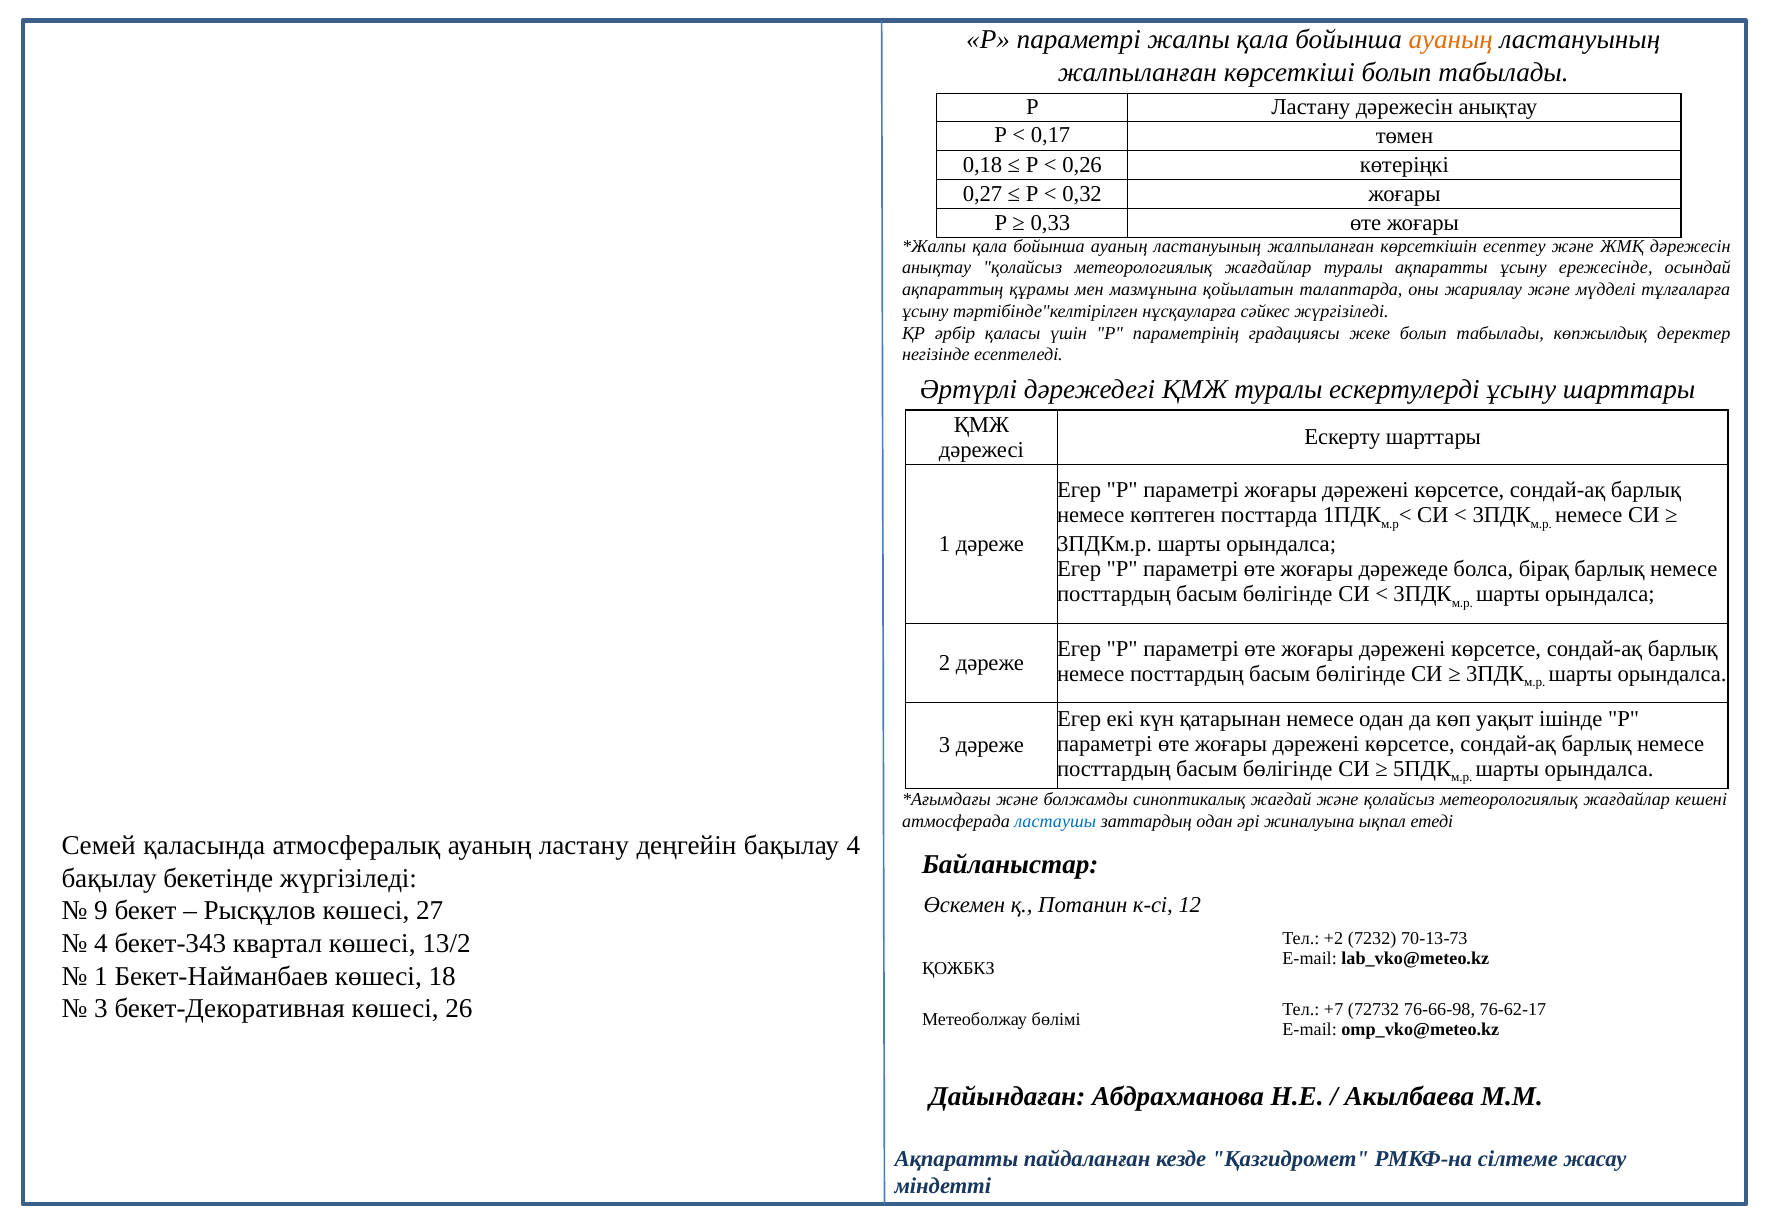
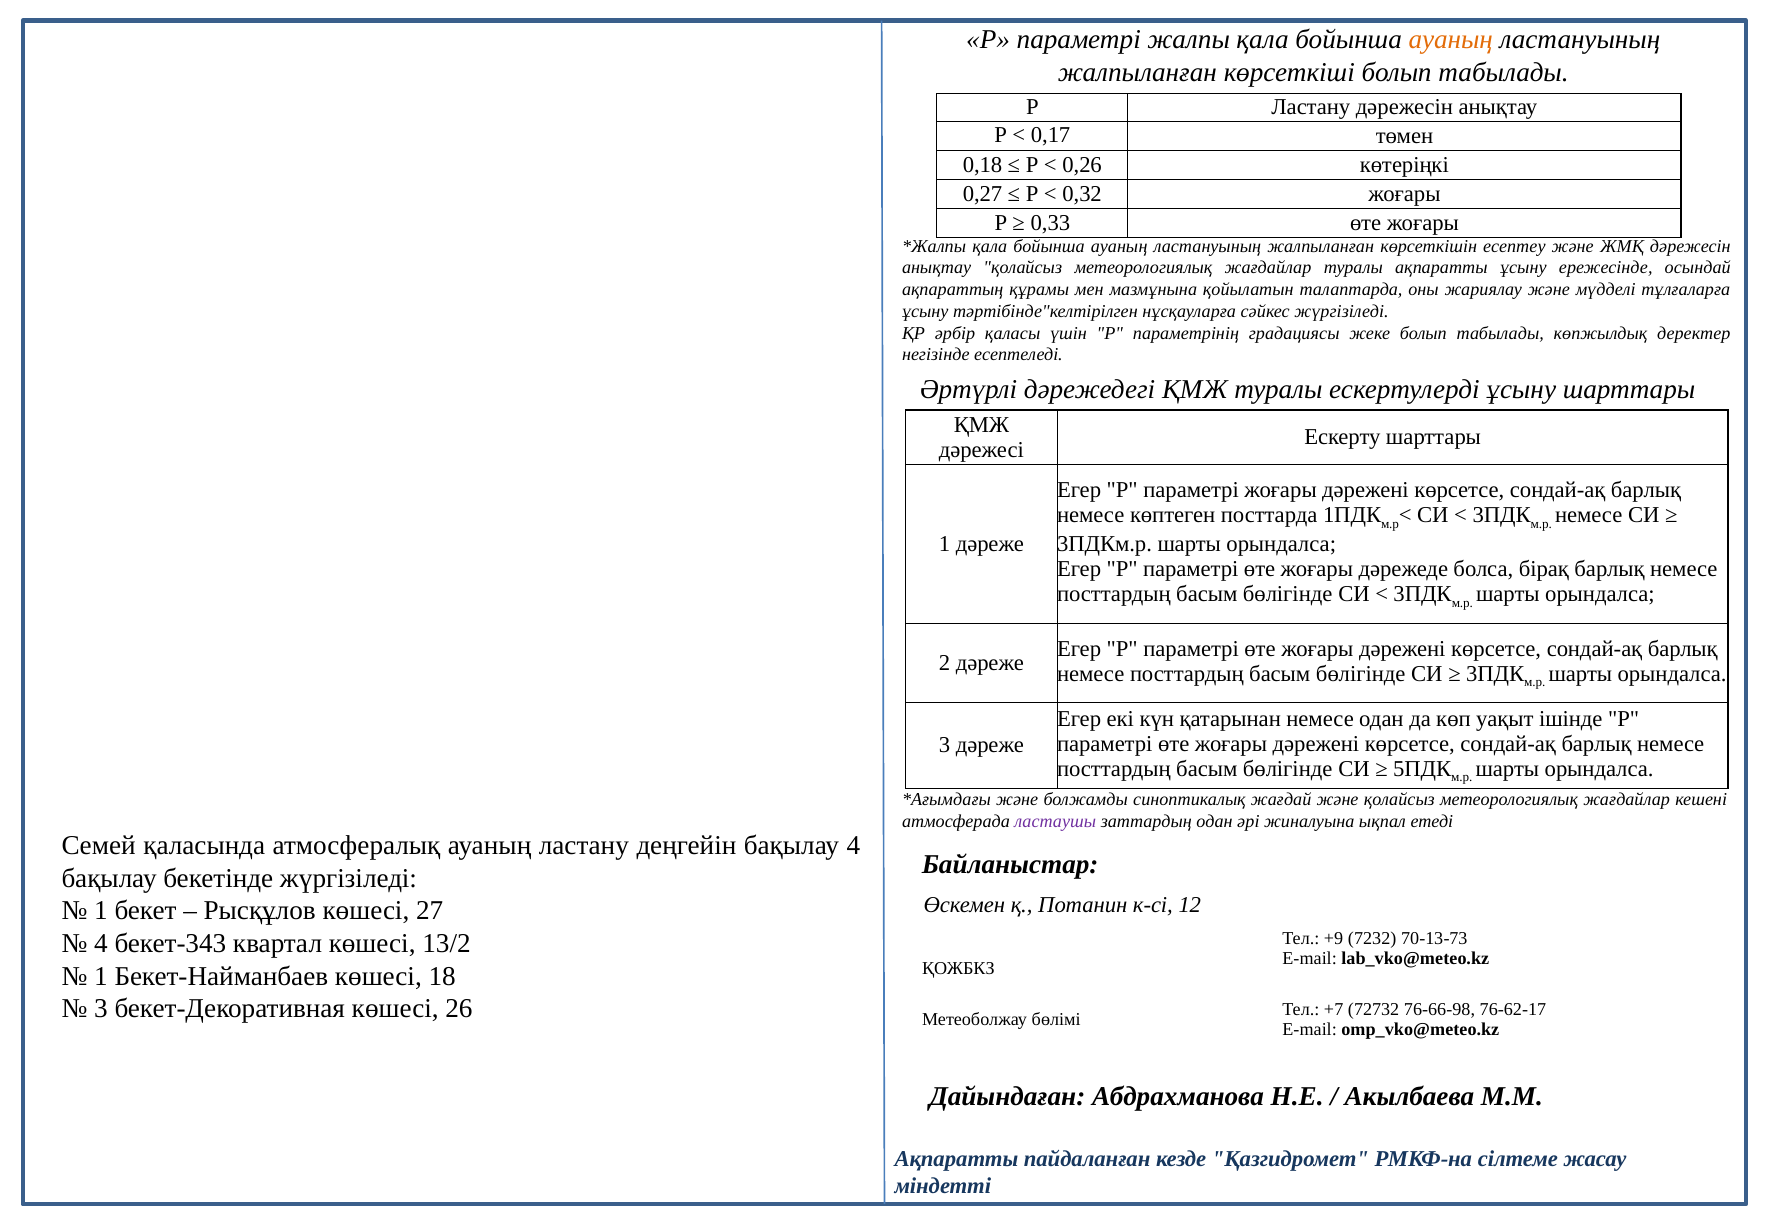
ластаушы colour: blue -> purple
9 at (101, 911): 9 -> 1
+2: +2 -> +9
